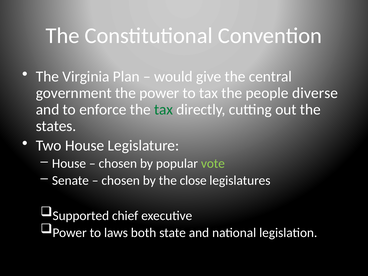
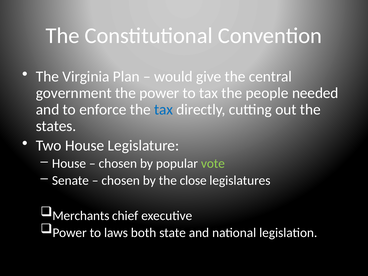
diverse: diverse -> needed
tax at (164, 110) colour: green -> blue
Supported: Supported -> Merchants
